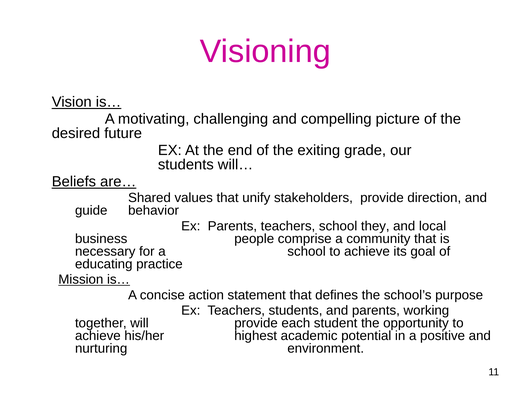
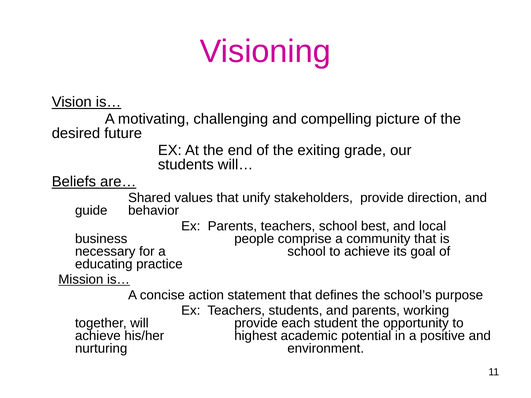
they: they -> best
